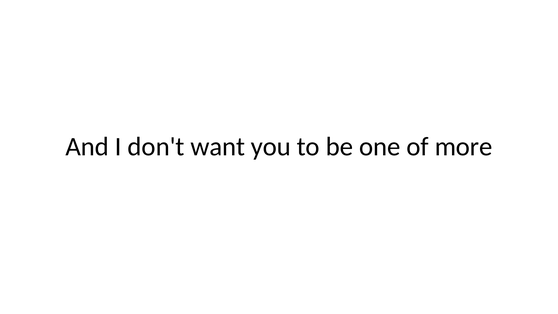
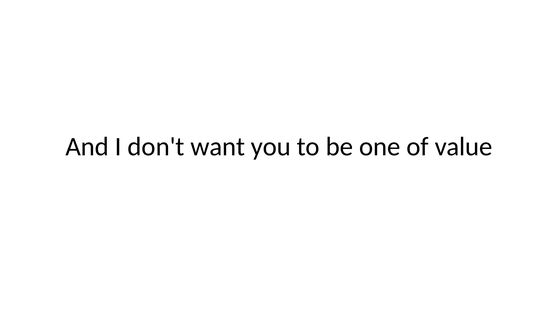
more: more -> value
